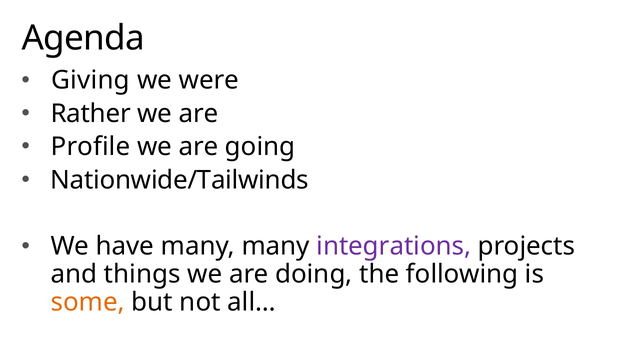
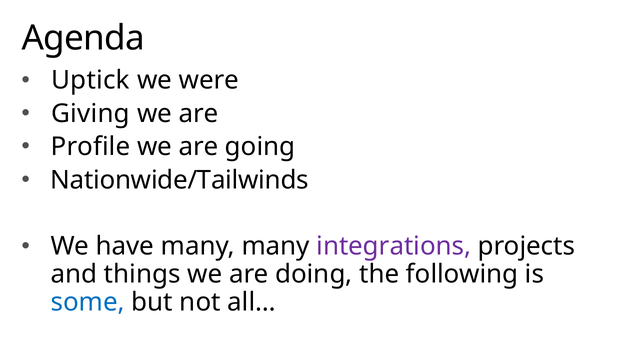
Giving: Giving -> Uptick
Rather: Rather -> Giving
some colour: orange -> blue
